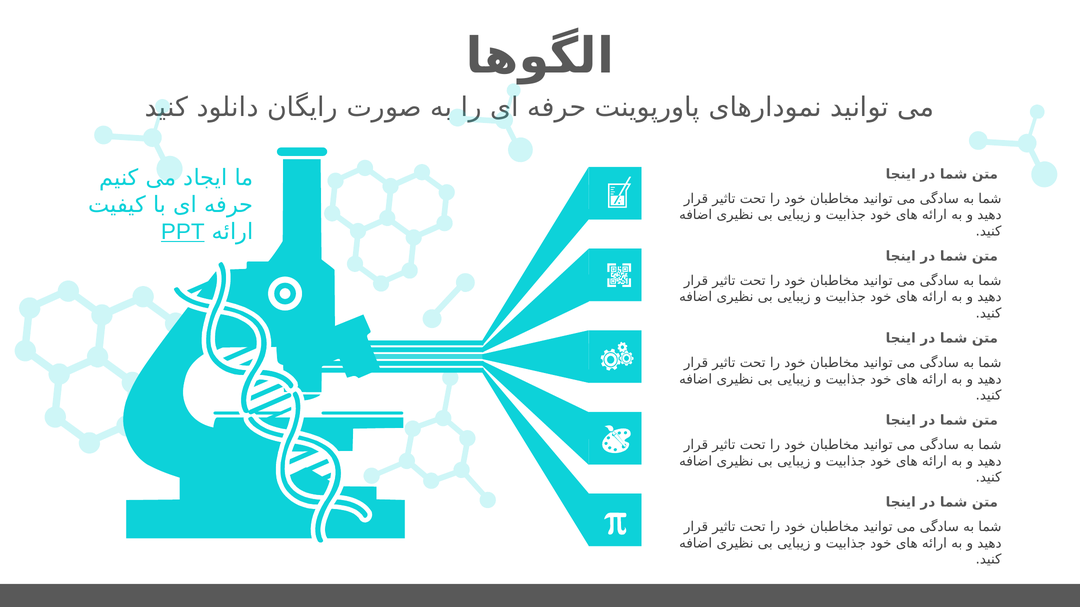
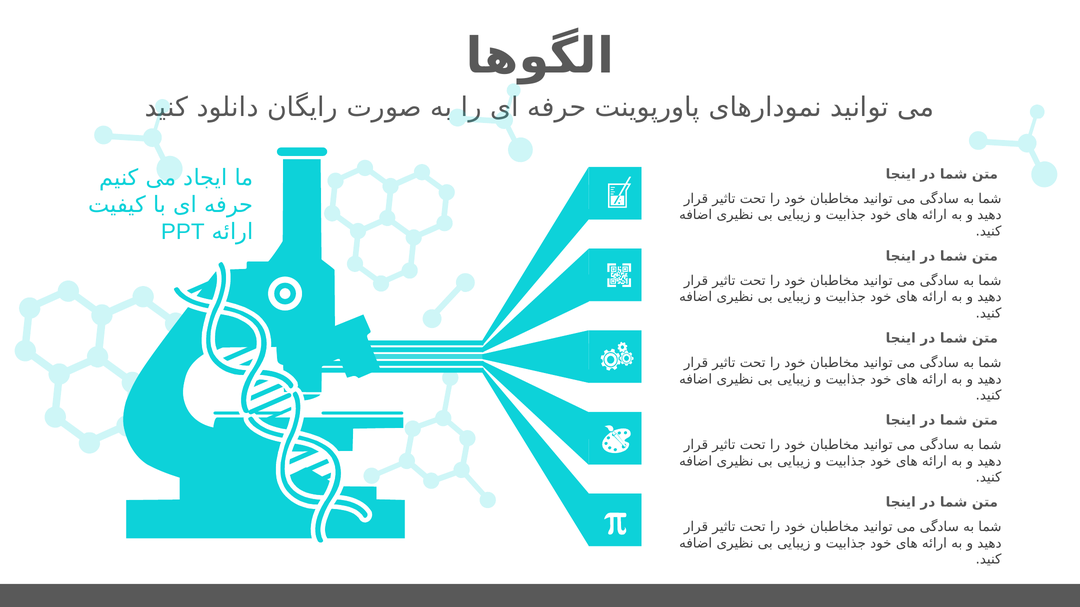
PPT underline: present -> none
